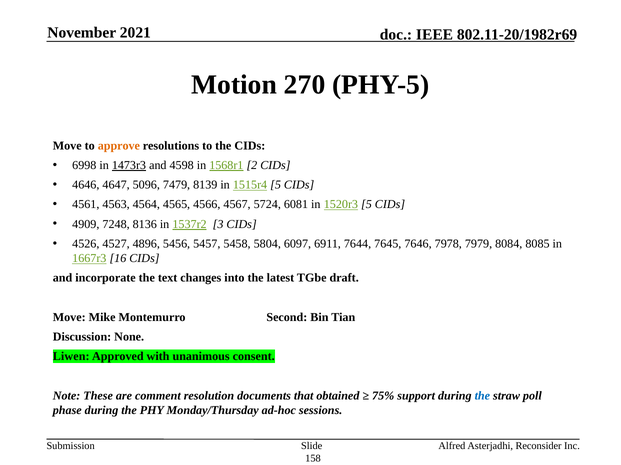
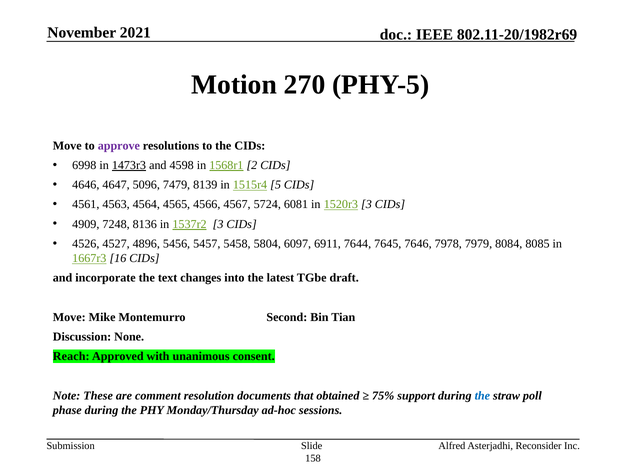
approve colour: orange -> purple
1520r3 5: 5 -> 3
Liwen: Liwen -> Reach
